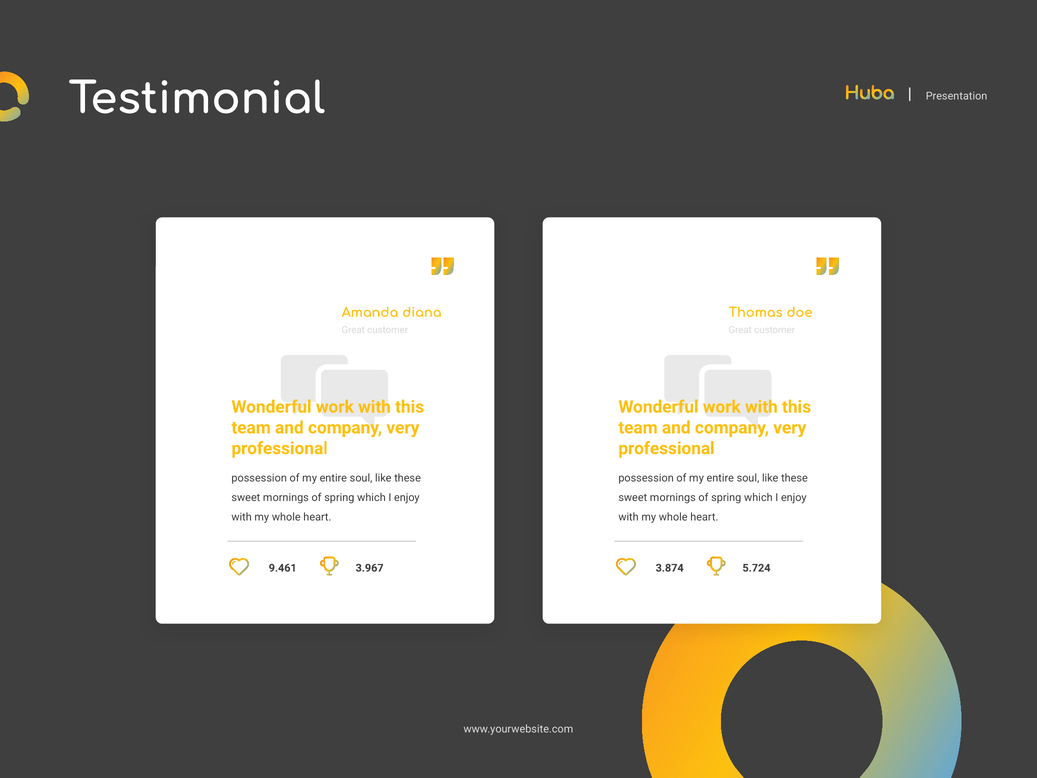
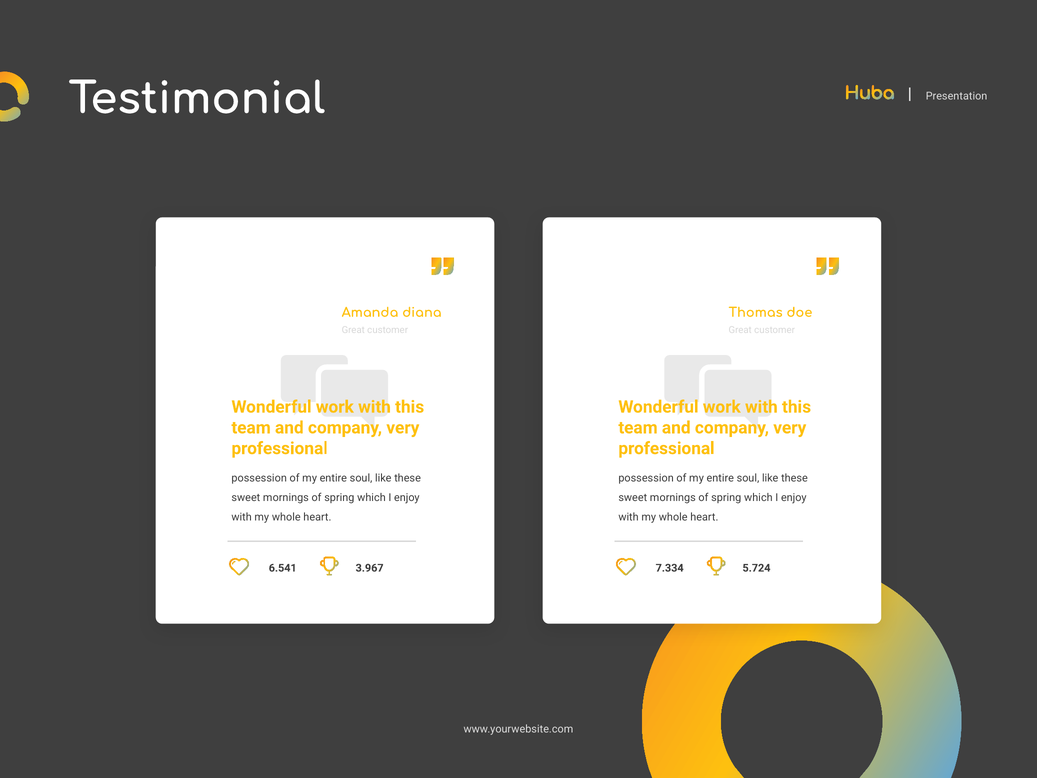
9.461: 9.461 -> 6.541
3.874: 3.874 -> 7.334
